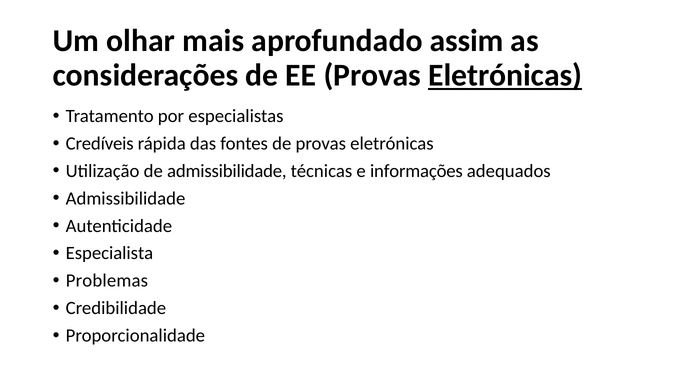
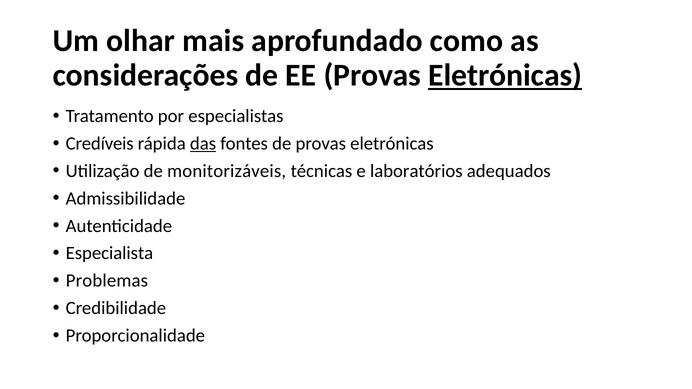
assim: assim -> como
das underline: none -> present
de admissibilidade: admissibilidade -> monitorizáveis
informações: informações -> laboratórios
